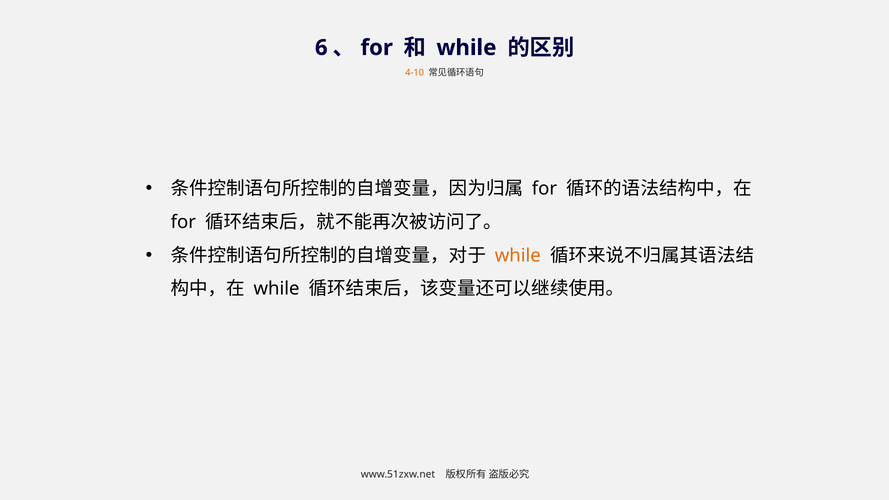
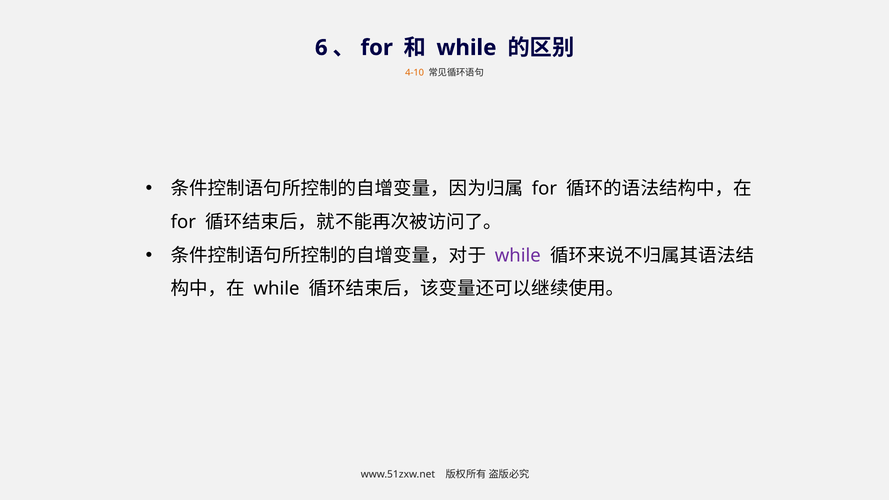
while at (518, 256) colour: orange -> purple
